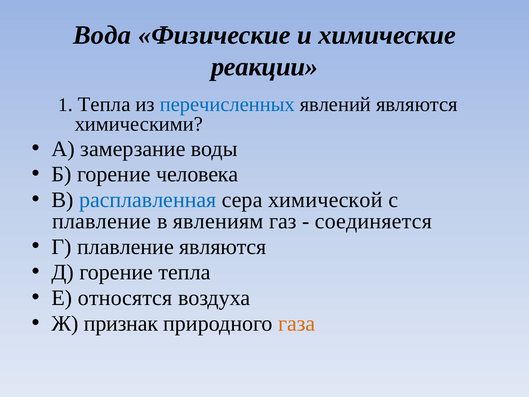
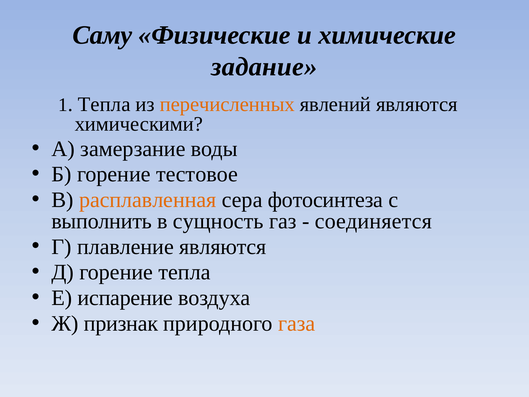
Вода: Вода -> Саму
реакции: реакции -> задание
перечисленных colour: blue -> orange
человека: человека -> тестовое
расплавленная colour: blue -> orange
химической: химической -> фотосинтеза
плавление at (101, 221): плавление -> выполнить
явлениям: явлениям -> сущность
относятся: относятся -> испарение
